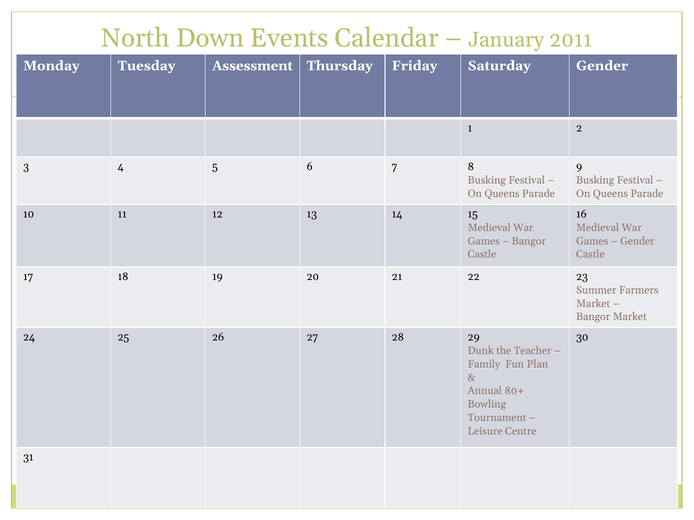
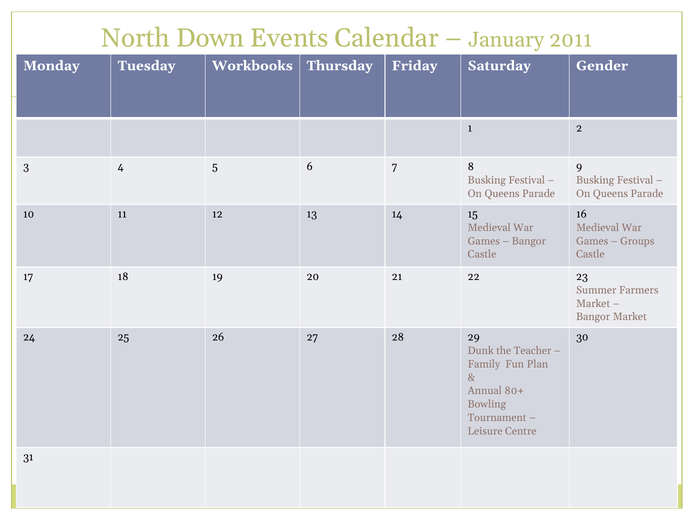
Assessment: Assessment -> Workbooks
Gender at (637, 241): Gender -> Groups
